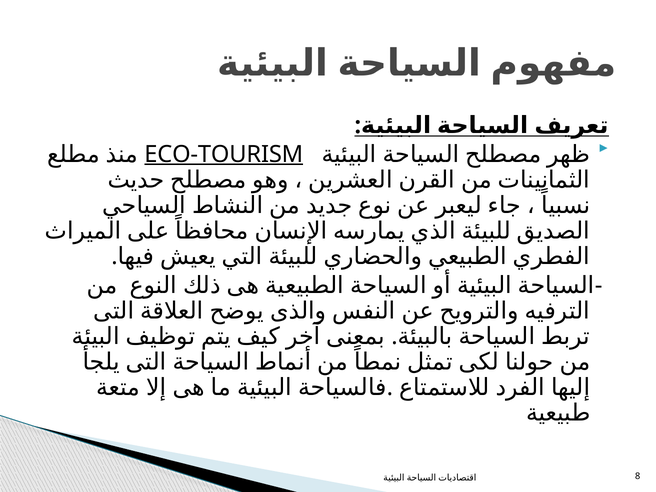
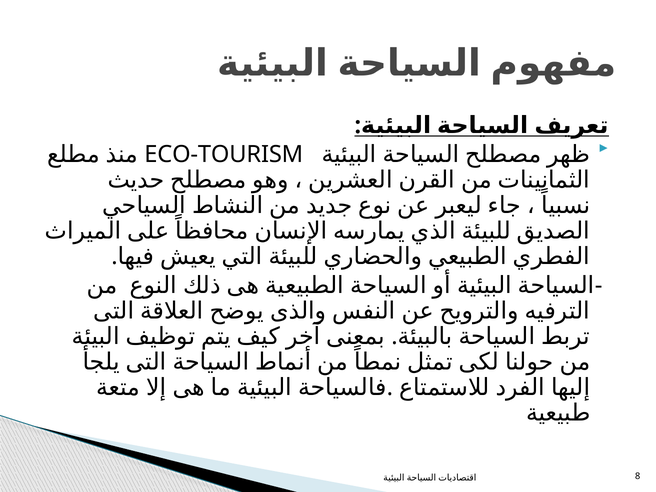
ECO-TOURISM underline: present -> none
